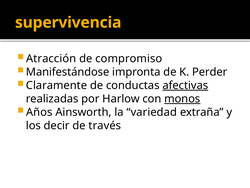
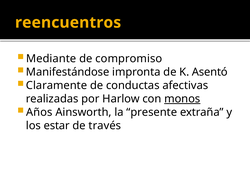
supervivencia: supervivencia -> reencuentros
Atracción: Atracción -> Mediante
Perder: Perder -> Asentó
afectivas underline: present -> none
variedad: variedad -> presente
decir: decir -> estar
